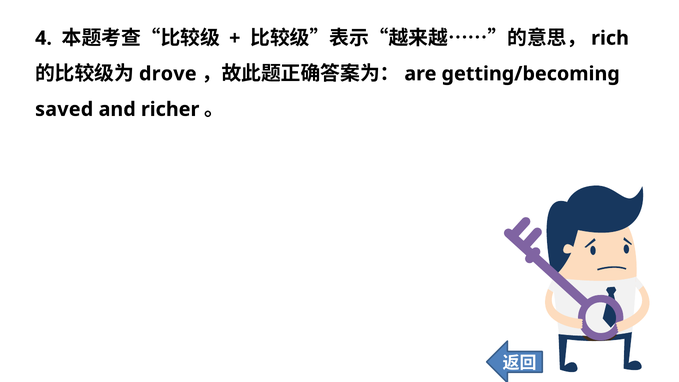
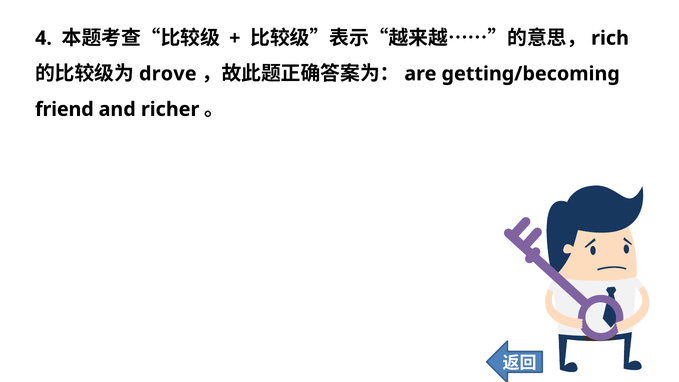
saved: saved -> friend
